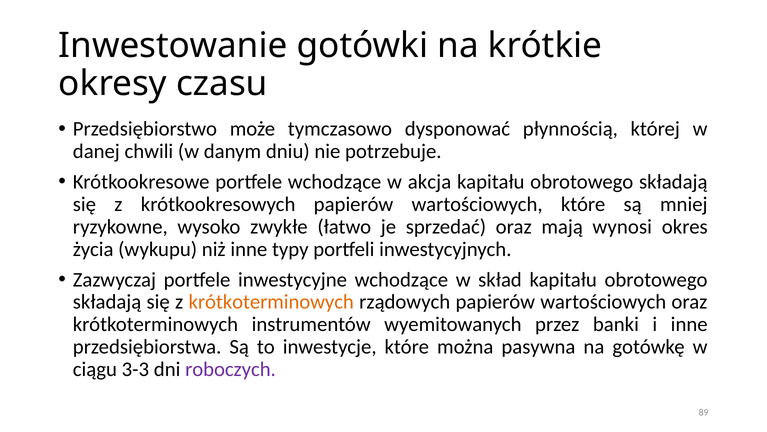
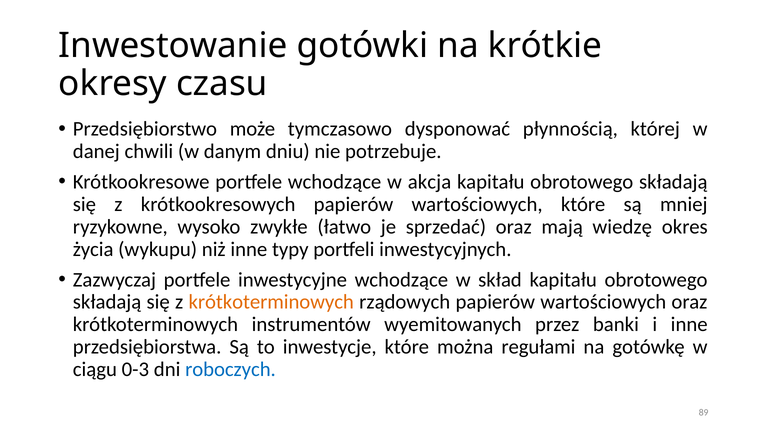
wynosi: wynosi -> wiedzę
pasywna: pasywna -> regułami
3-3: 3-3 -> 0-3
roboczych colour: purple -> blue
